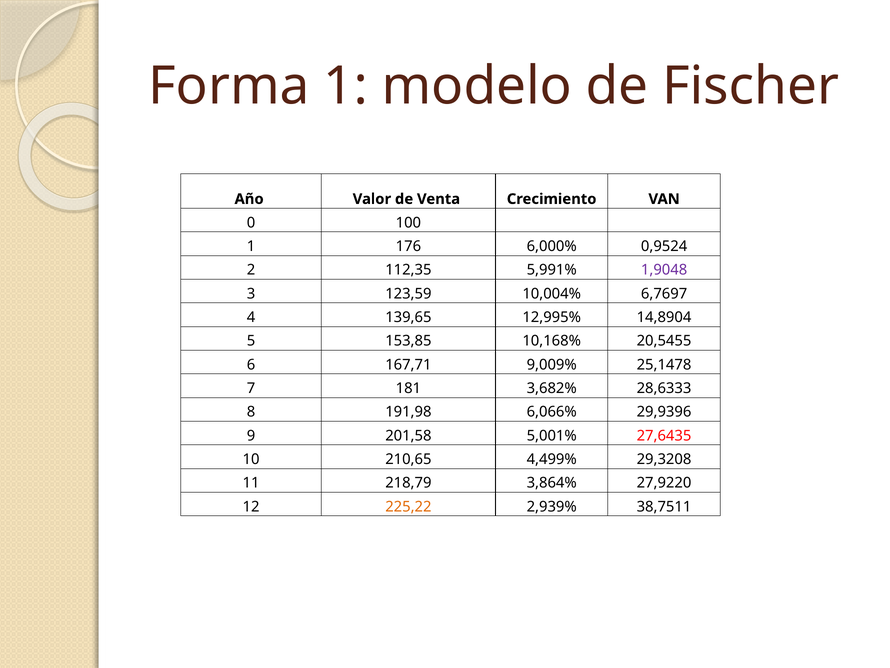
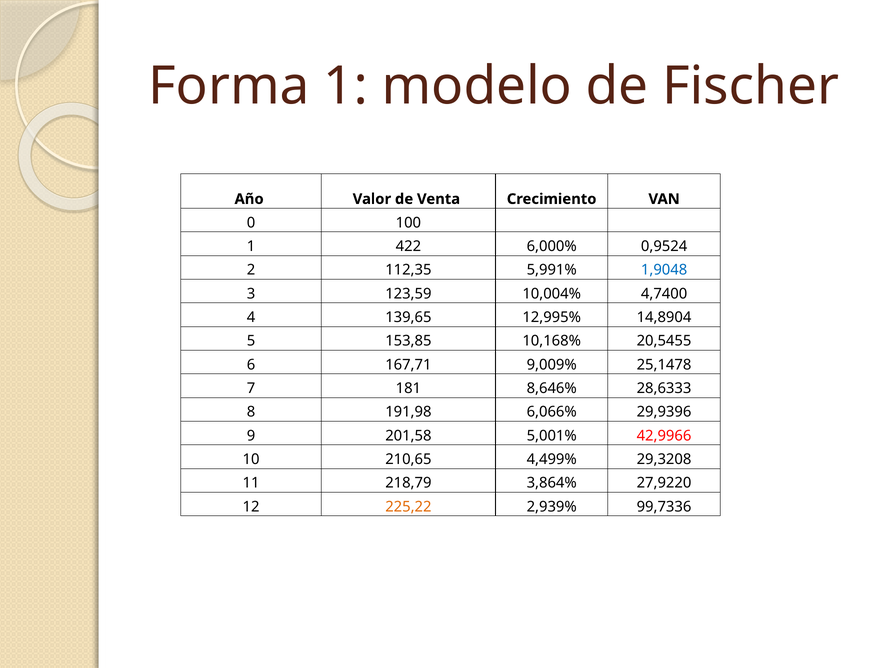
176: 176 -> 422
1,9048 colour: purple -> blue
6,7697: 6,7697 -> 4,7400
3,682%: 3,682% -> 8,646%
27,6435: 27,6435 -> 42,9966
38,7511: 38,7511 -> 99,7336
